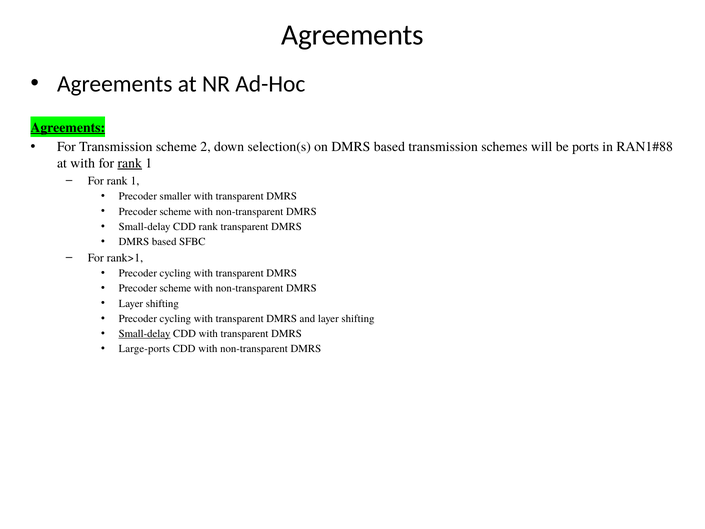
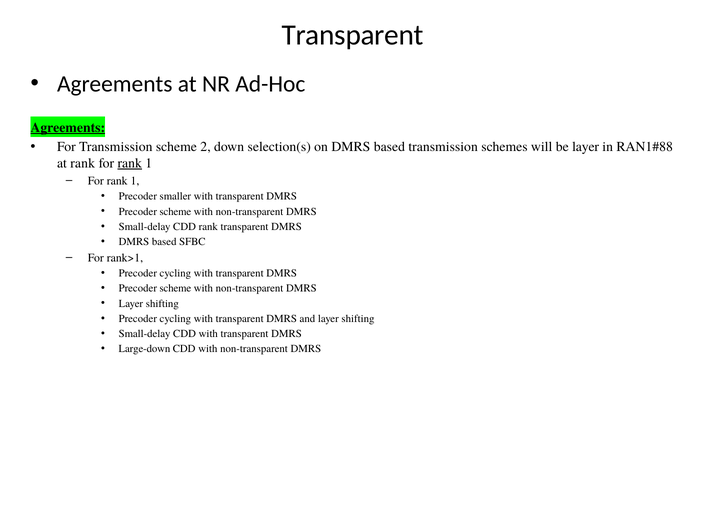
Agreements at (353, 35): Agreements -> Transparent
be ports: ports -> layer
at with: with -> rank
Small-delay at (145, 334) underline: present -> none
Large-ports: Large-ports -> Large-down
